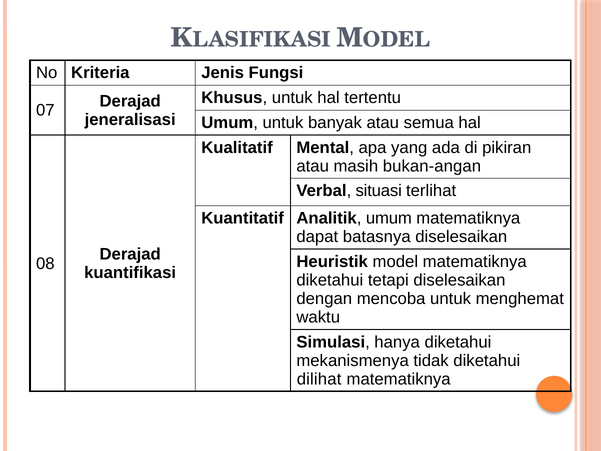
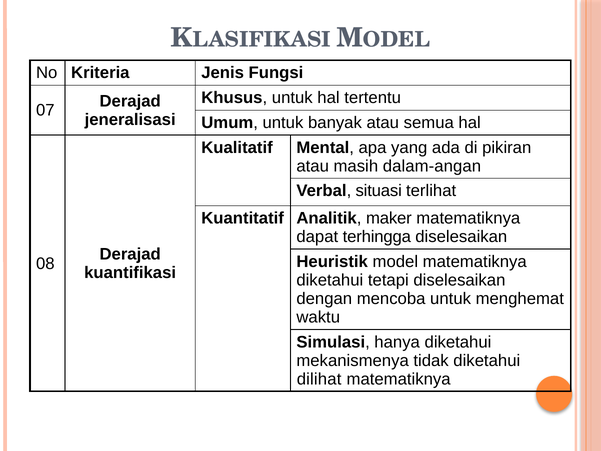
bukan-angan: bukan-angan -> dalam-angan
Analitik umum: umum -> maker
batasnya: batasnya -> terhingga
